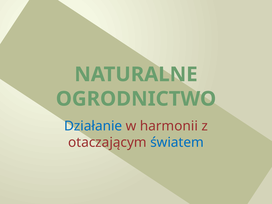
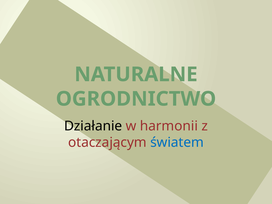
Działanie colour: blue -> black
